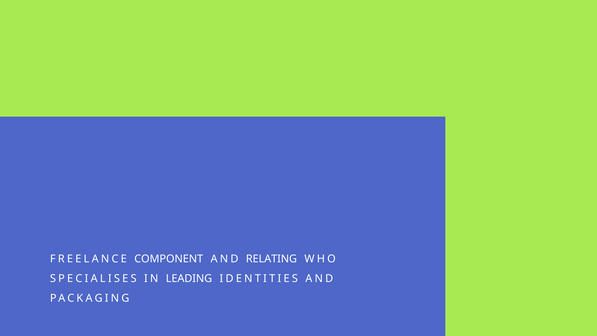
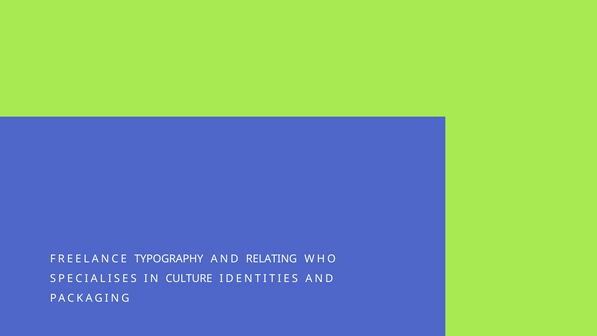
COMPONENT: COMPONENT -> TYPOGRAPHY
LEADING: LEADING -> CULTURE
